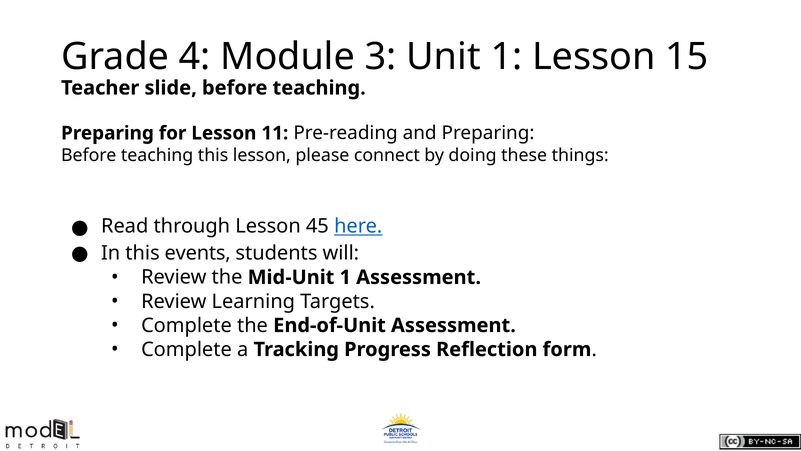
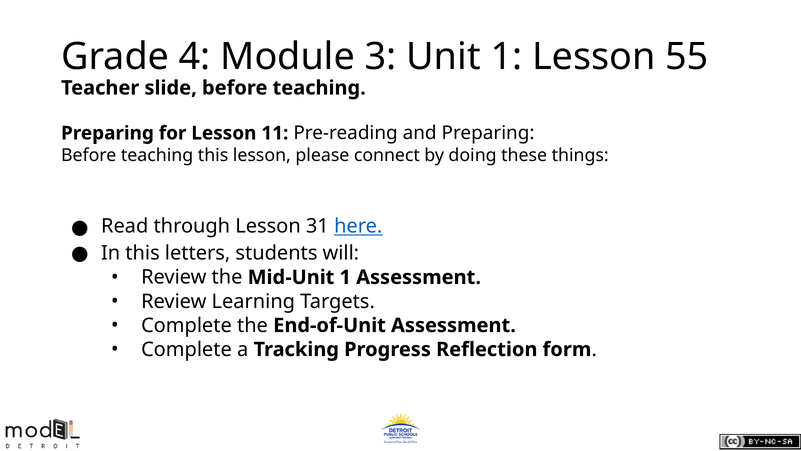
15: 15 -> 55
45: 45 -> 31
events: events -> letters
